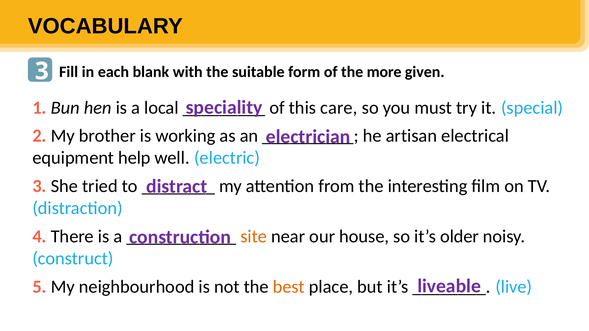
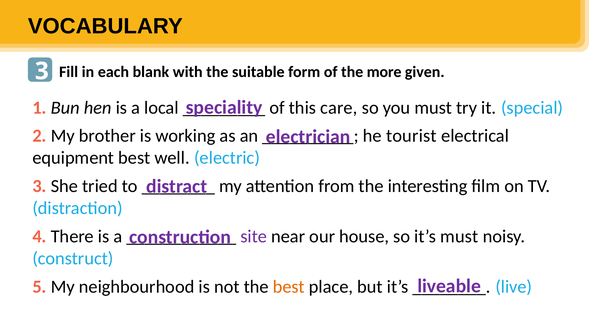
artisan: artisan -> tourist
equipment help: help -> best
site colour: orange -> purple
it’s older: older -> must
